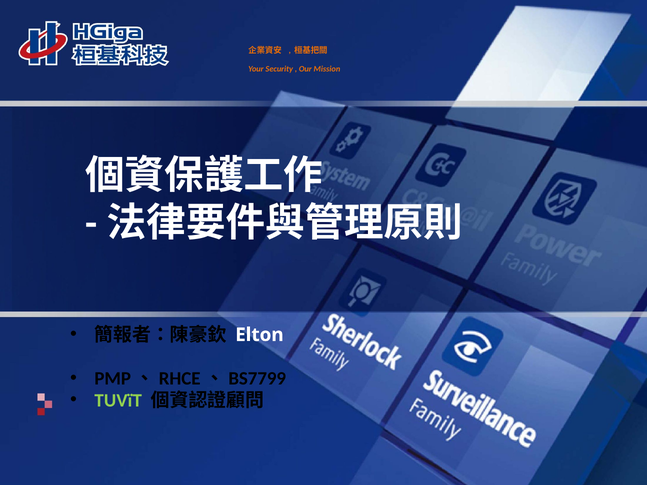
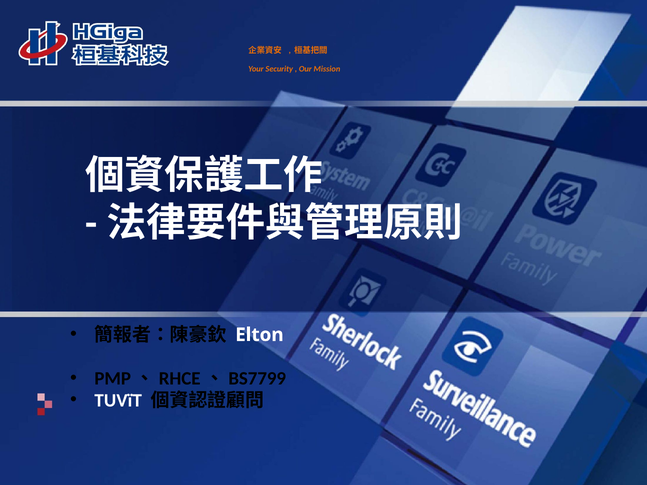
TUVïT colour: light green -> white
